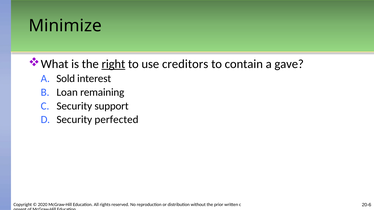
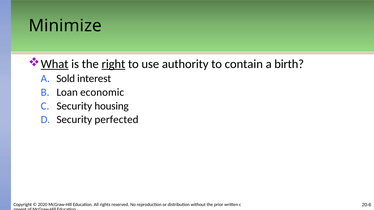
What underline: none -> present
creditors: creditors -> authority
gave: gave -> birth
remaining: remaining -> economic
support: support -> housing
